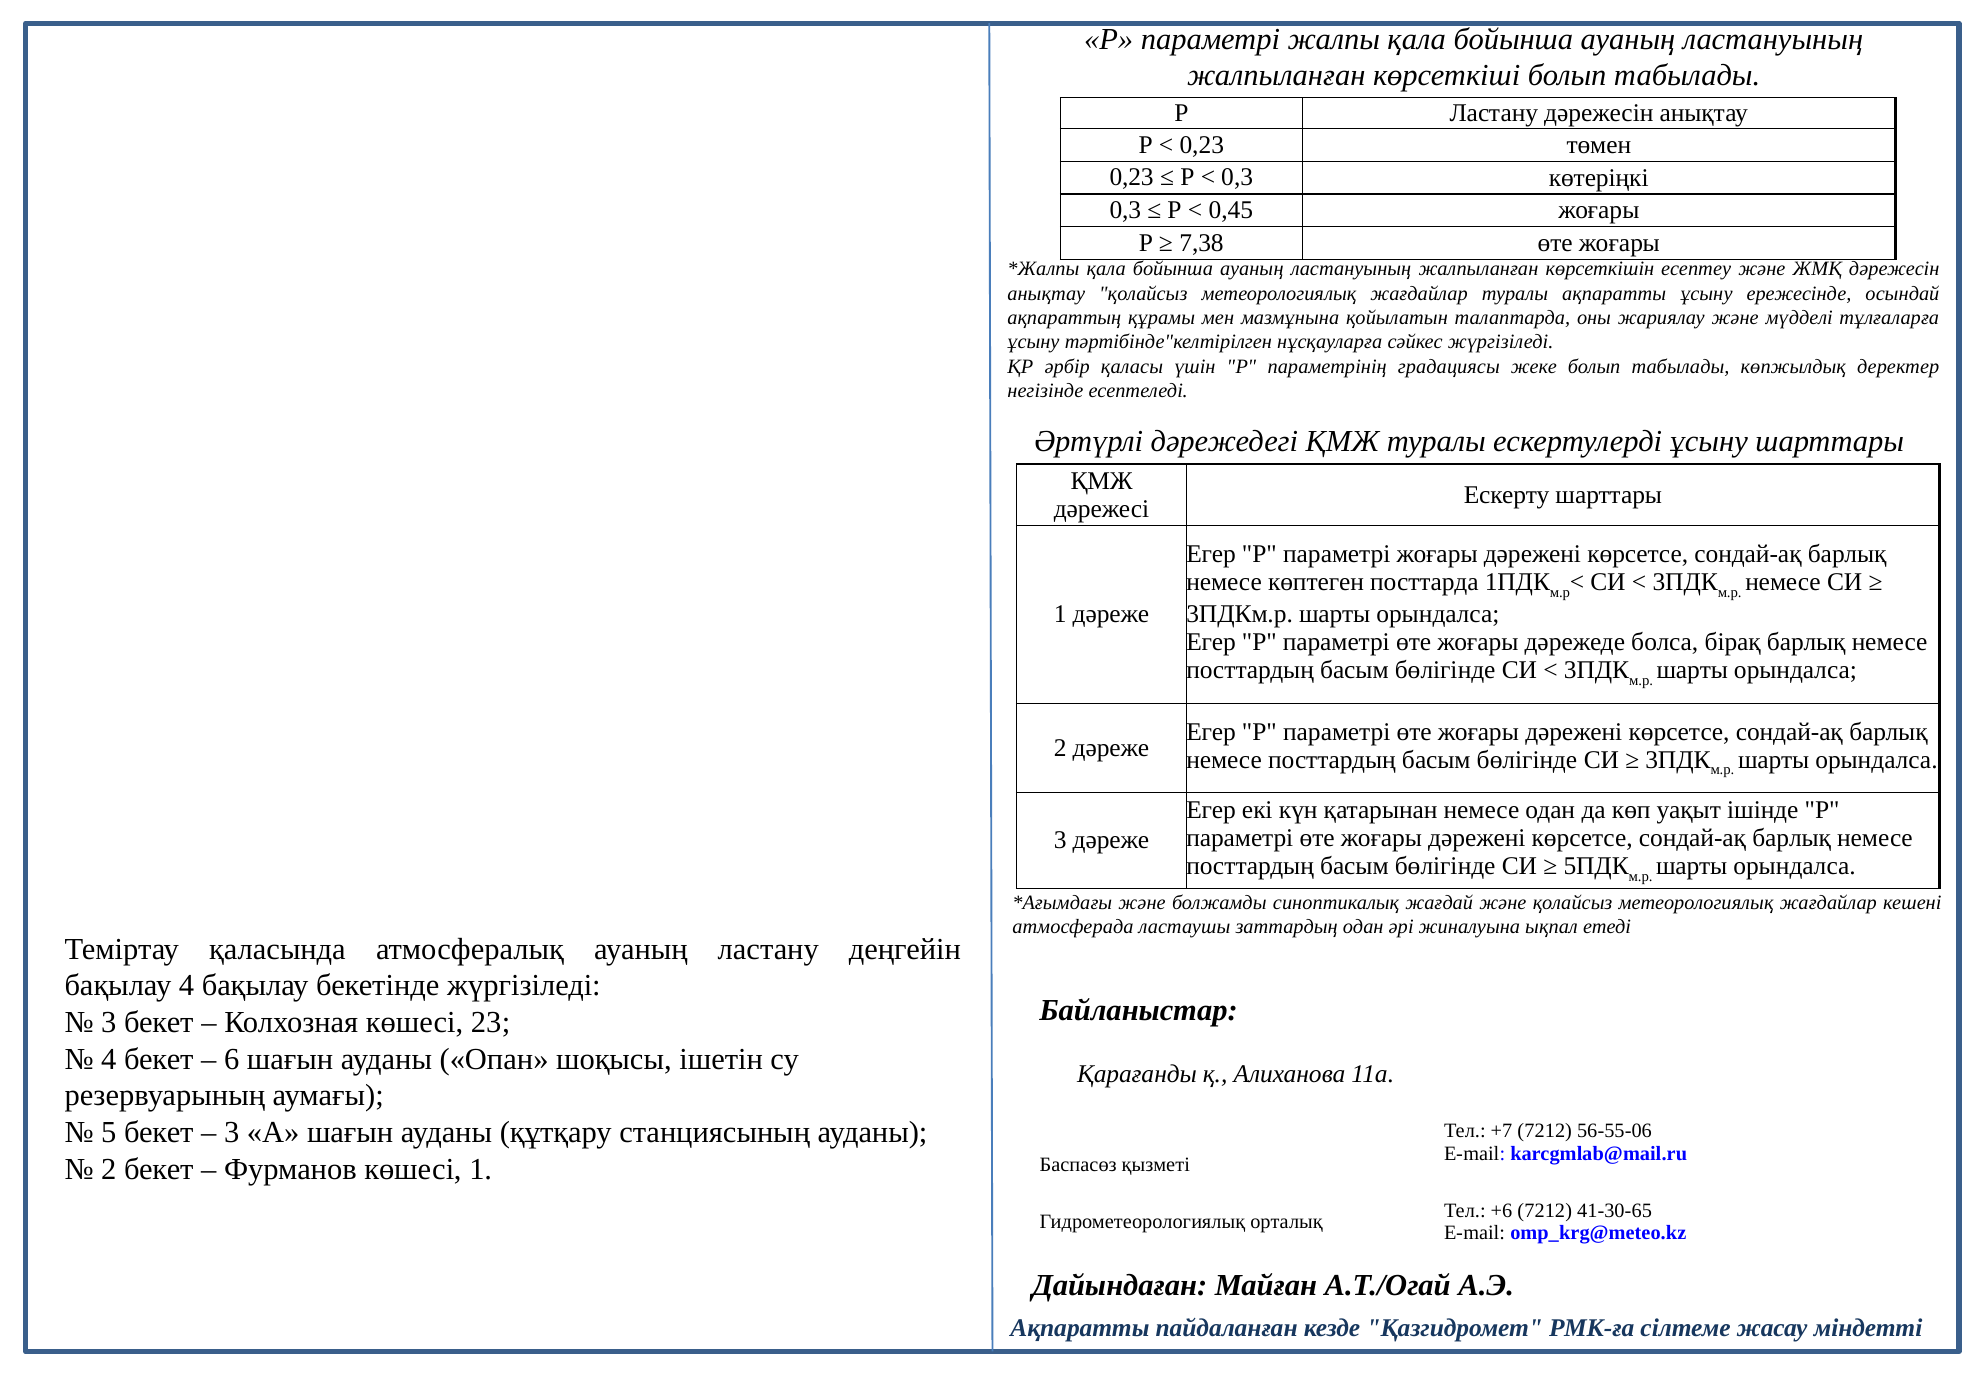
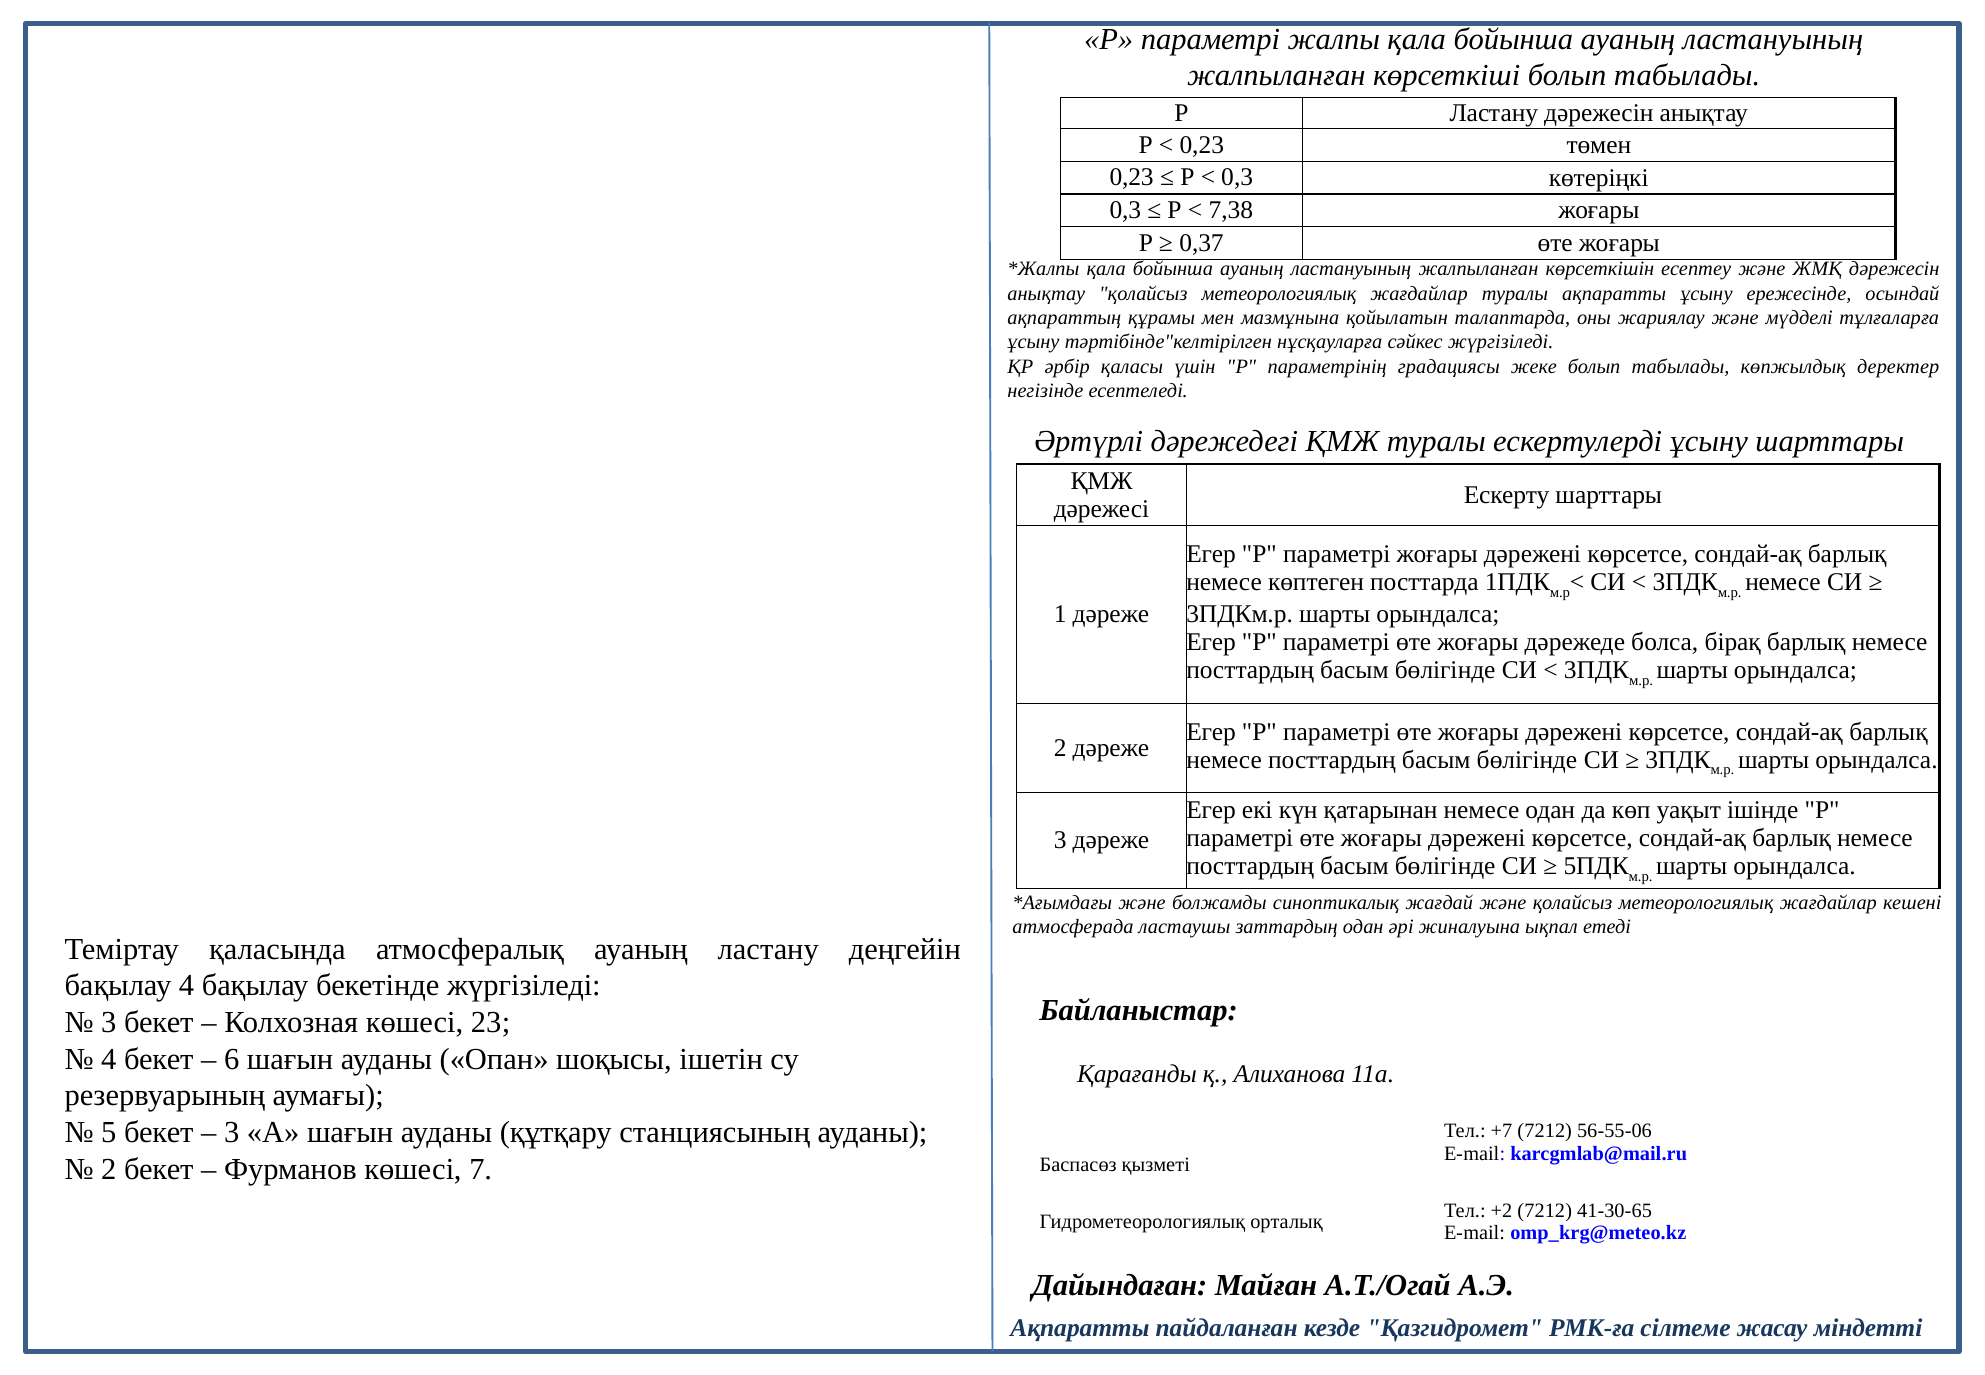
0,45: 0,45 -> 7,38
7,38: 7,38 -> 0,37
көшесі 1: 1 -> 7
+6: +6 -> +2
